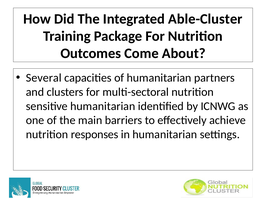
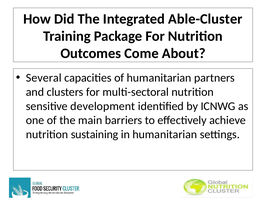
sensitive humanitarian: humanitarian -> development
responses: responses -> sustaining
